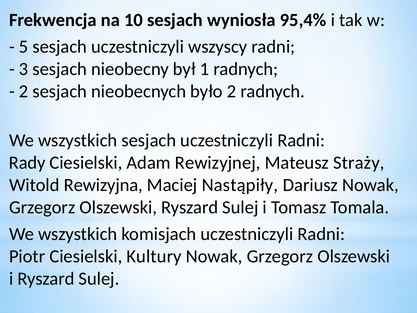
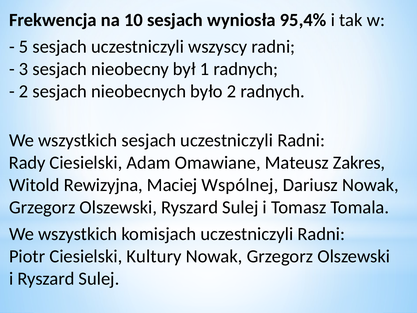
Rewizyjnej: Rewizyjnej -> Omawiane
Straży: Straży -> Zakres
Nastąpiły: Nastąpiły -> Wspólnej
